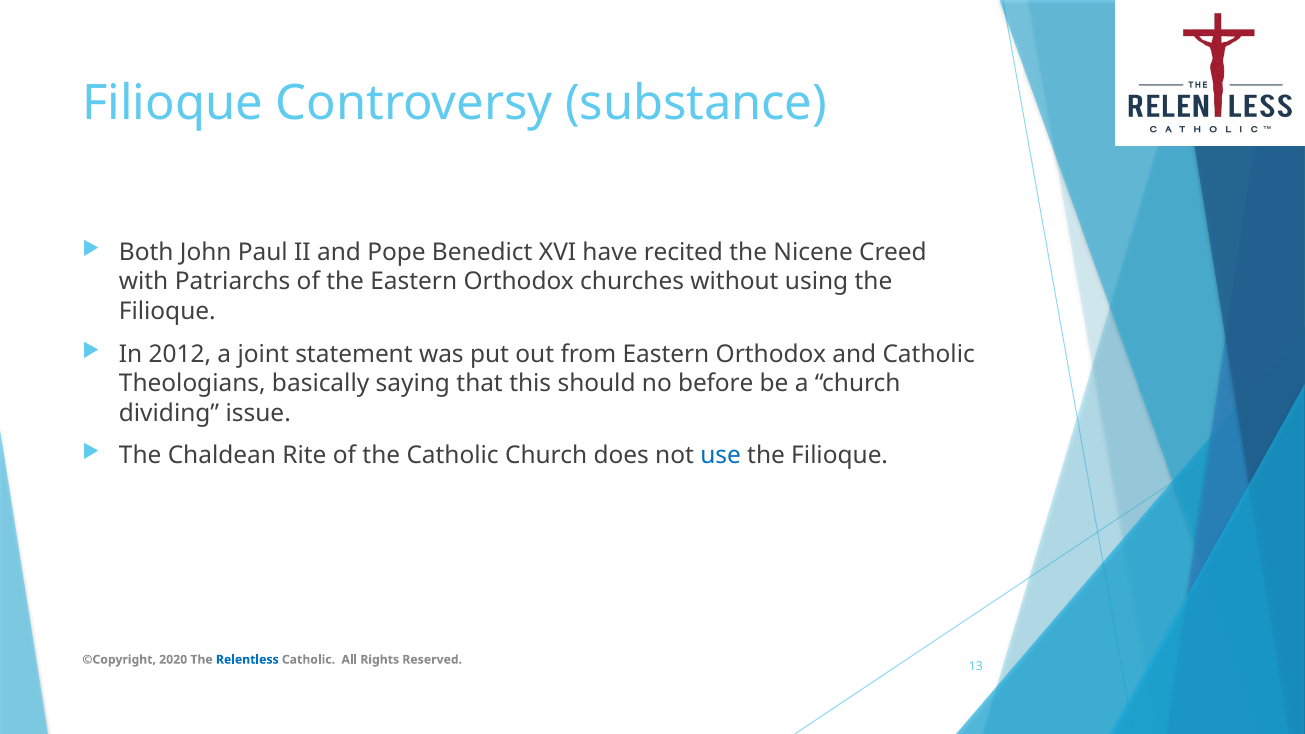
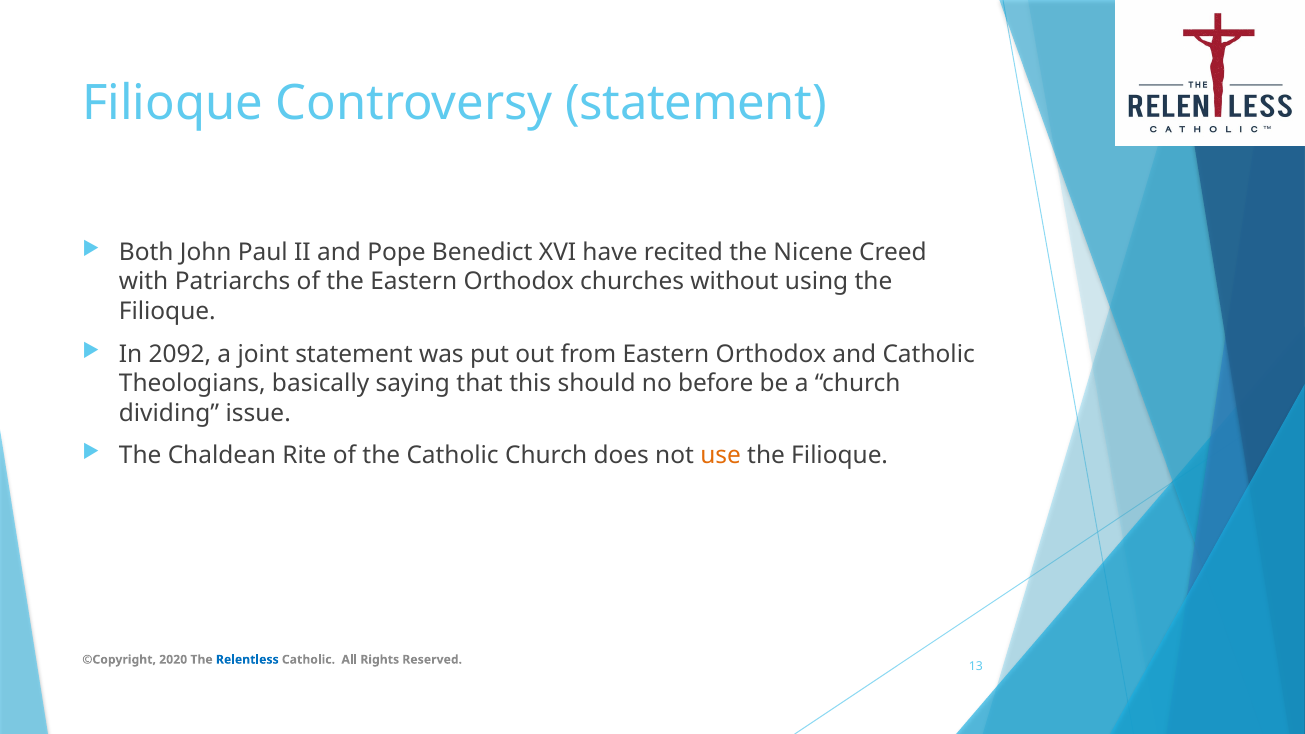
Controversy substance: substance -> statement
2012: 2012 -> 2092
use colour: blue -> orange
